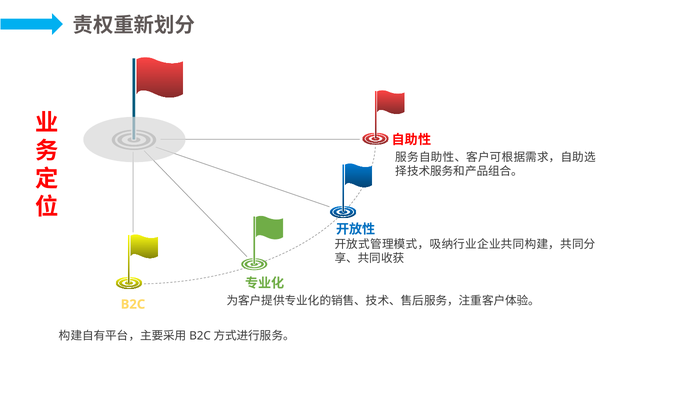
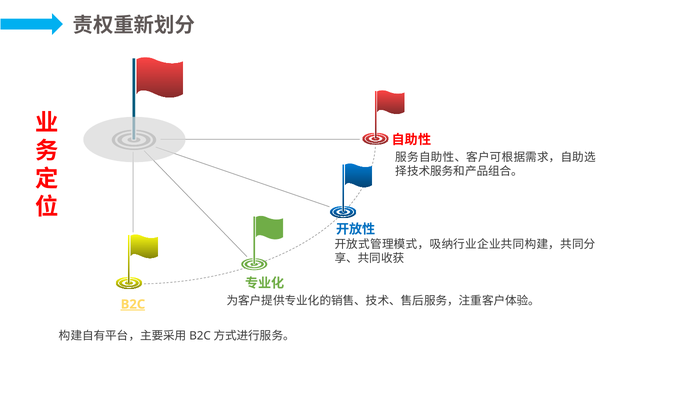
B2C underline: none -> present
